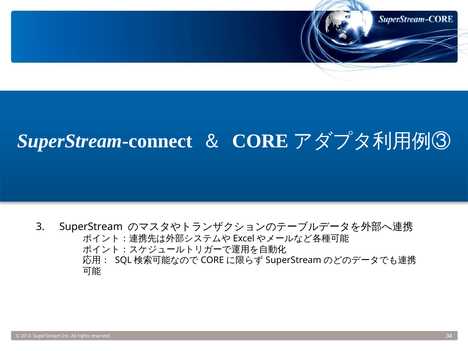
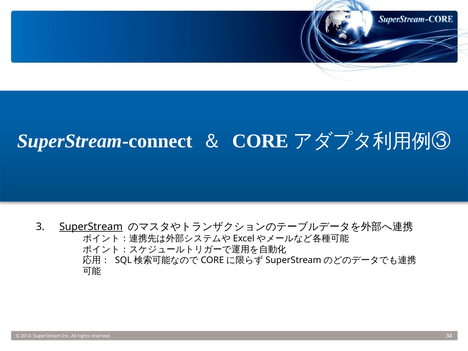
SuperStream at (91, 227) underline: none -> present
